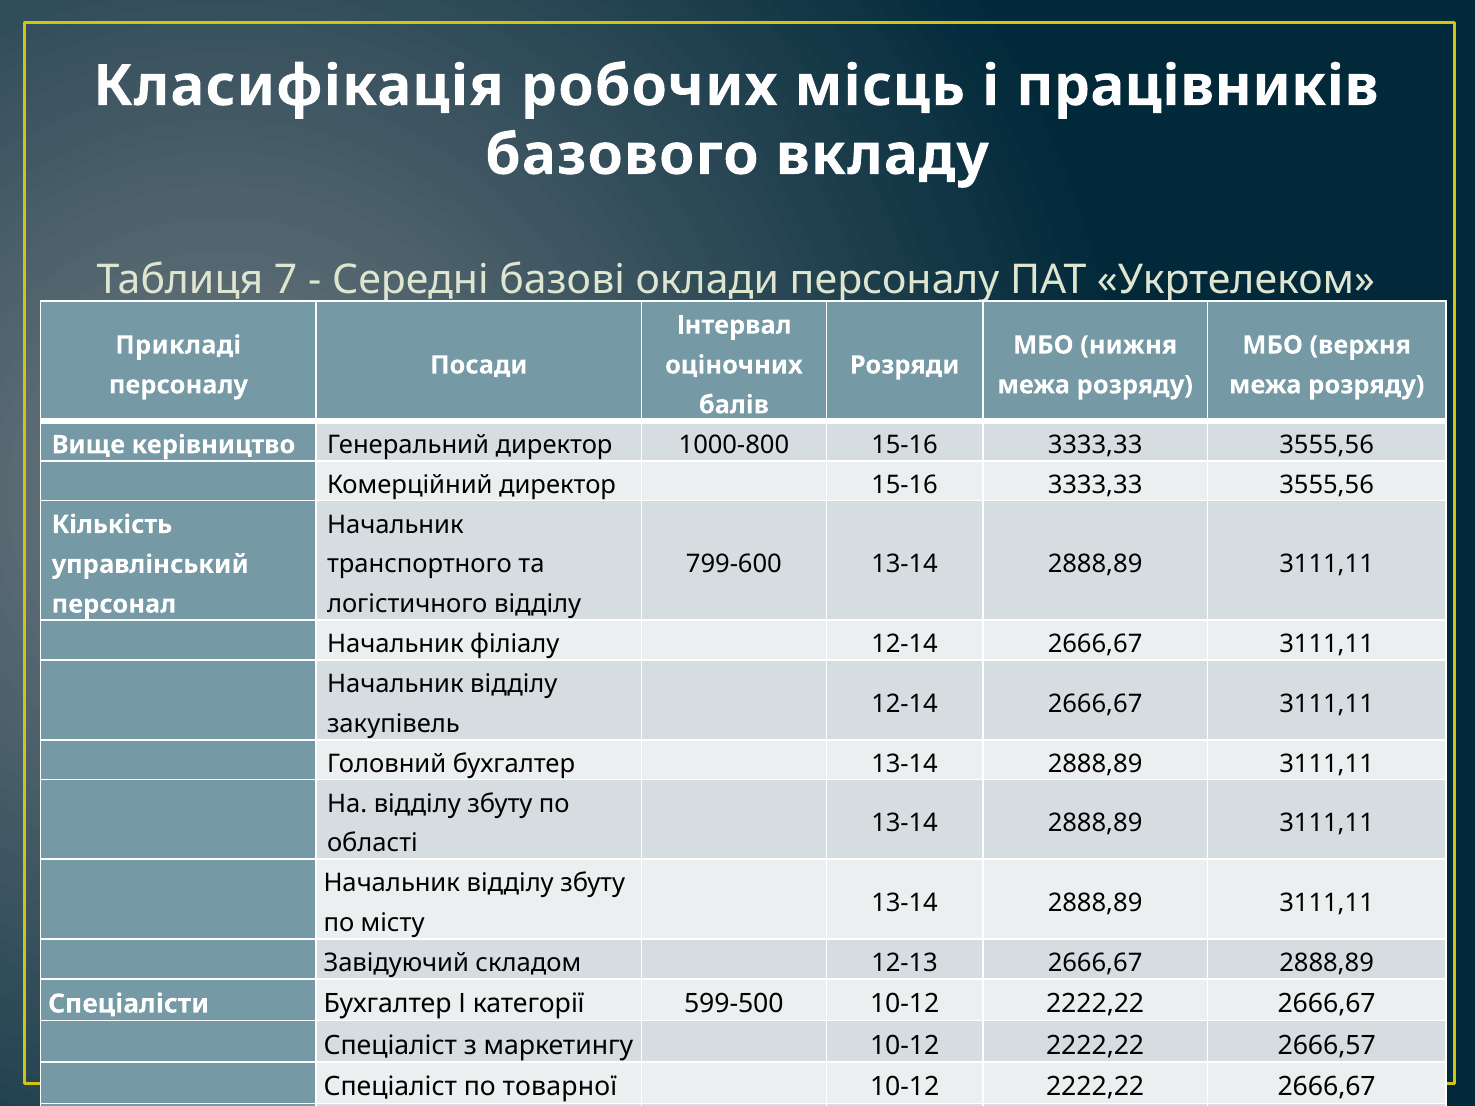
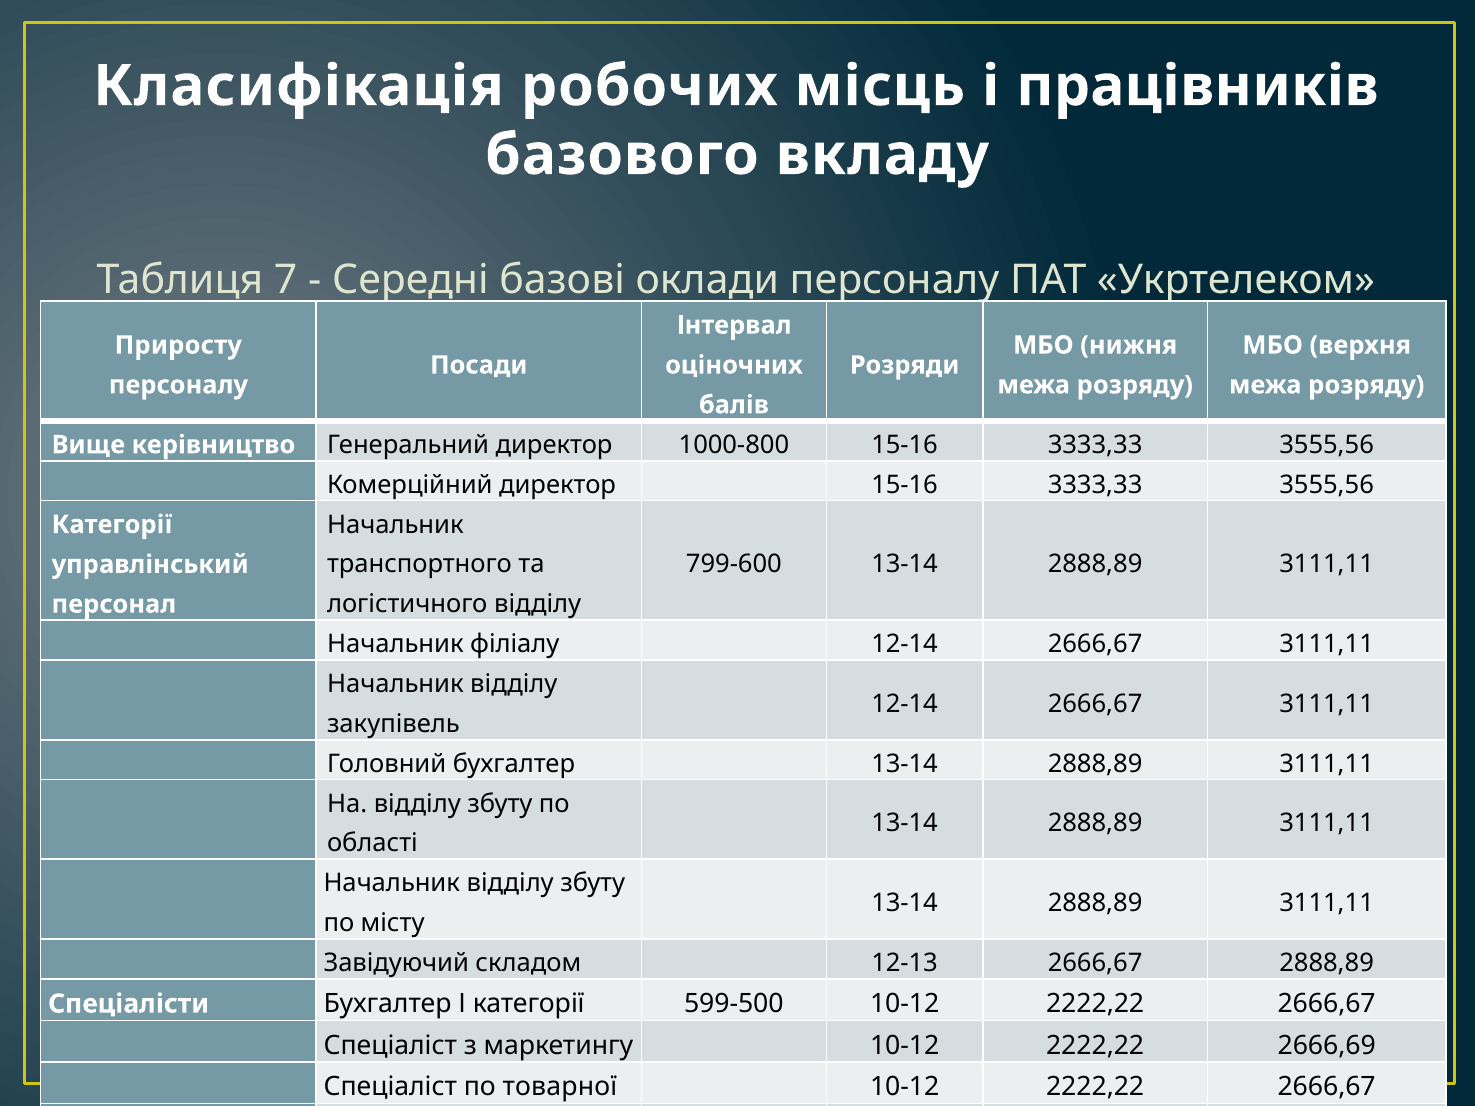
Прикладі: Прикладі -> Приросту
Кількість at (112, 525): Кількість -> Категорії
2666,57: 2666,57 -> 2666,69
